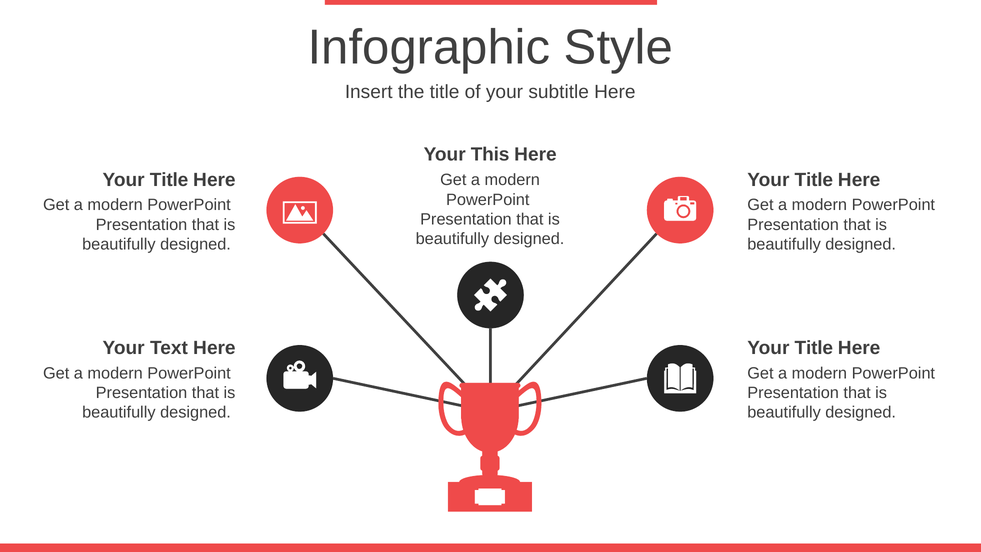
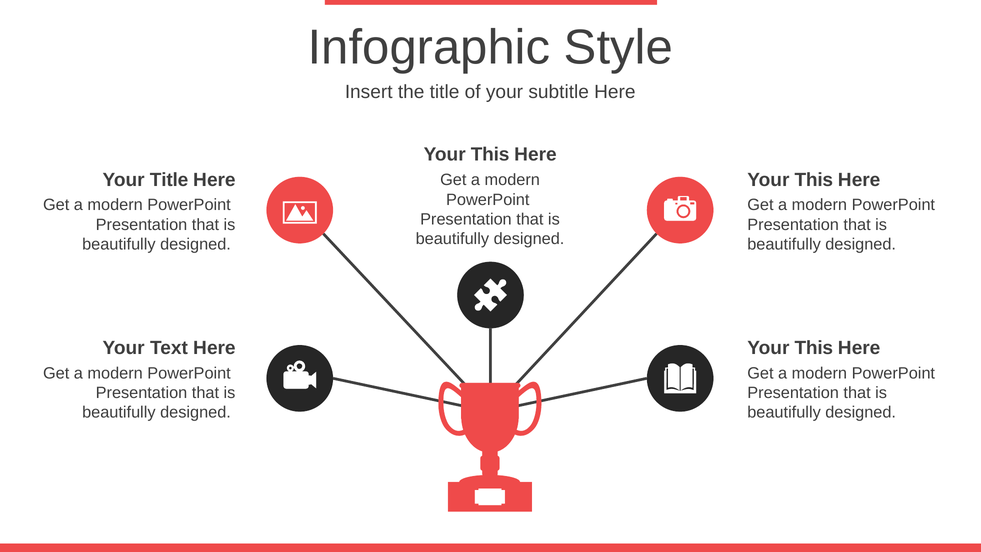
Title at (814, 180): Title -> This
Title at (814, 348): Title -> This
